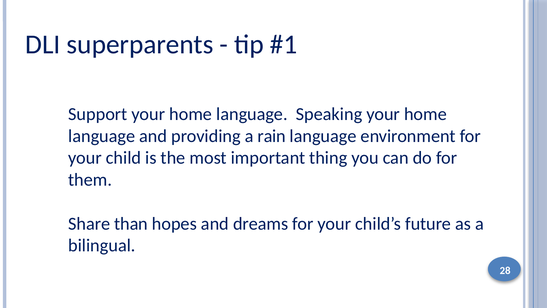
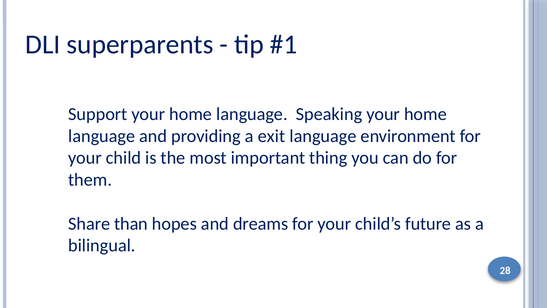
rain: rain -> exit
